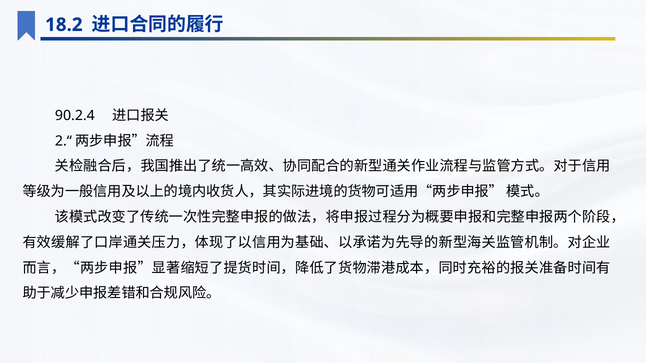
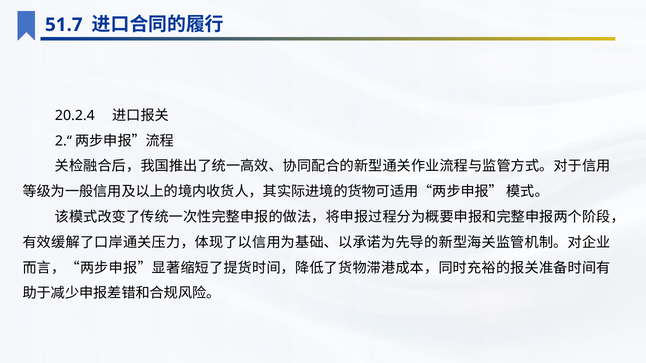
18.2: 18.2 -> 51.7
90.2.4: 90.2.4 -> 20.2.4
